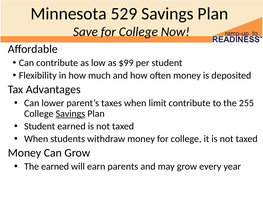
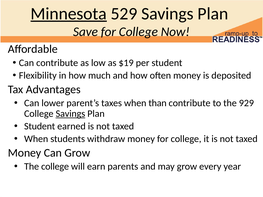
Minnesota underline: none -> present
$99: $99 -> $19
limit: limit -> than
255: 255 -> 929
The earned: earned -> college
